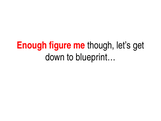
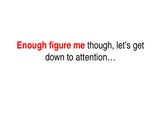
blueprint…: blueprint… -> attention…
